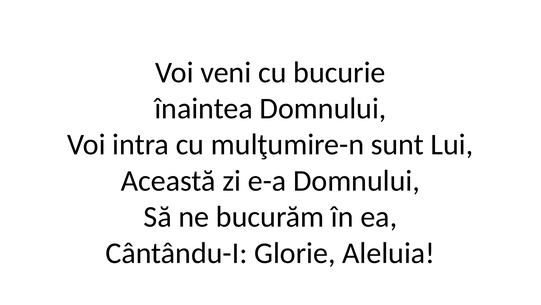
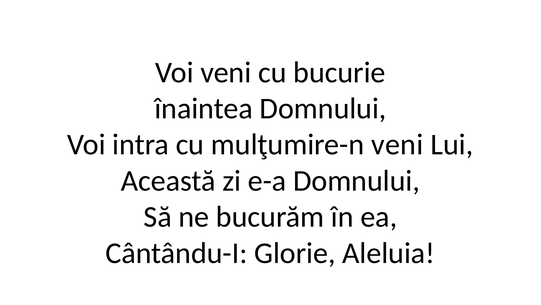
mulţumire-n sunt: sunt -> veni
